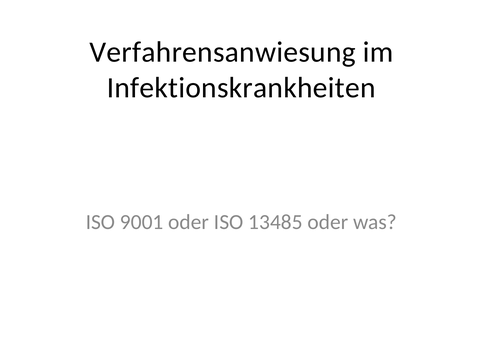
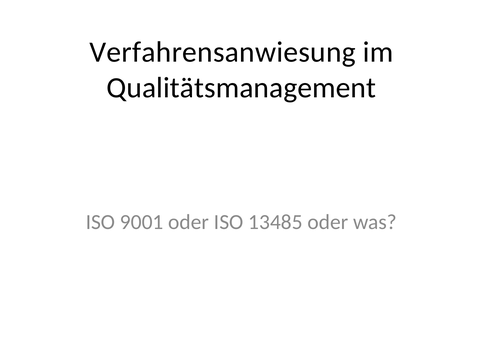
Infektionskrankheiten: Infektionskrankheiten -> Qualitätsmanagement
